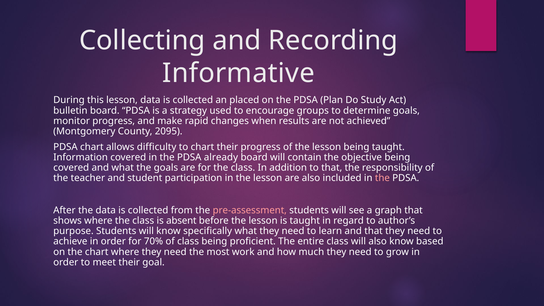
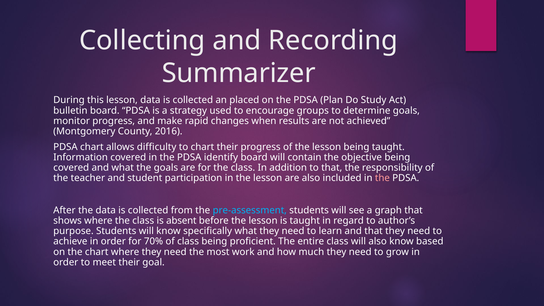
Informative: Informative -> Summarizer
2095: 2095 -> 2016
already: already -> identify
pre-assessment colour: pink -> light blue
